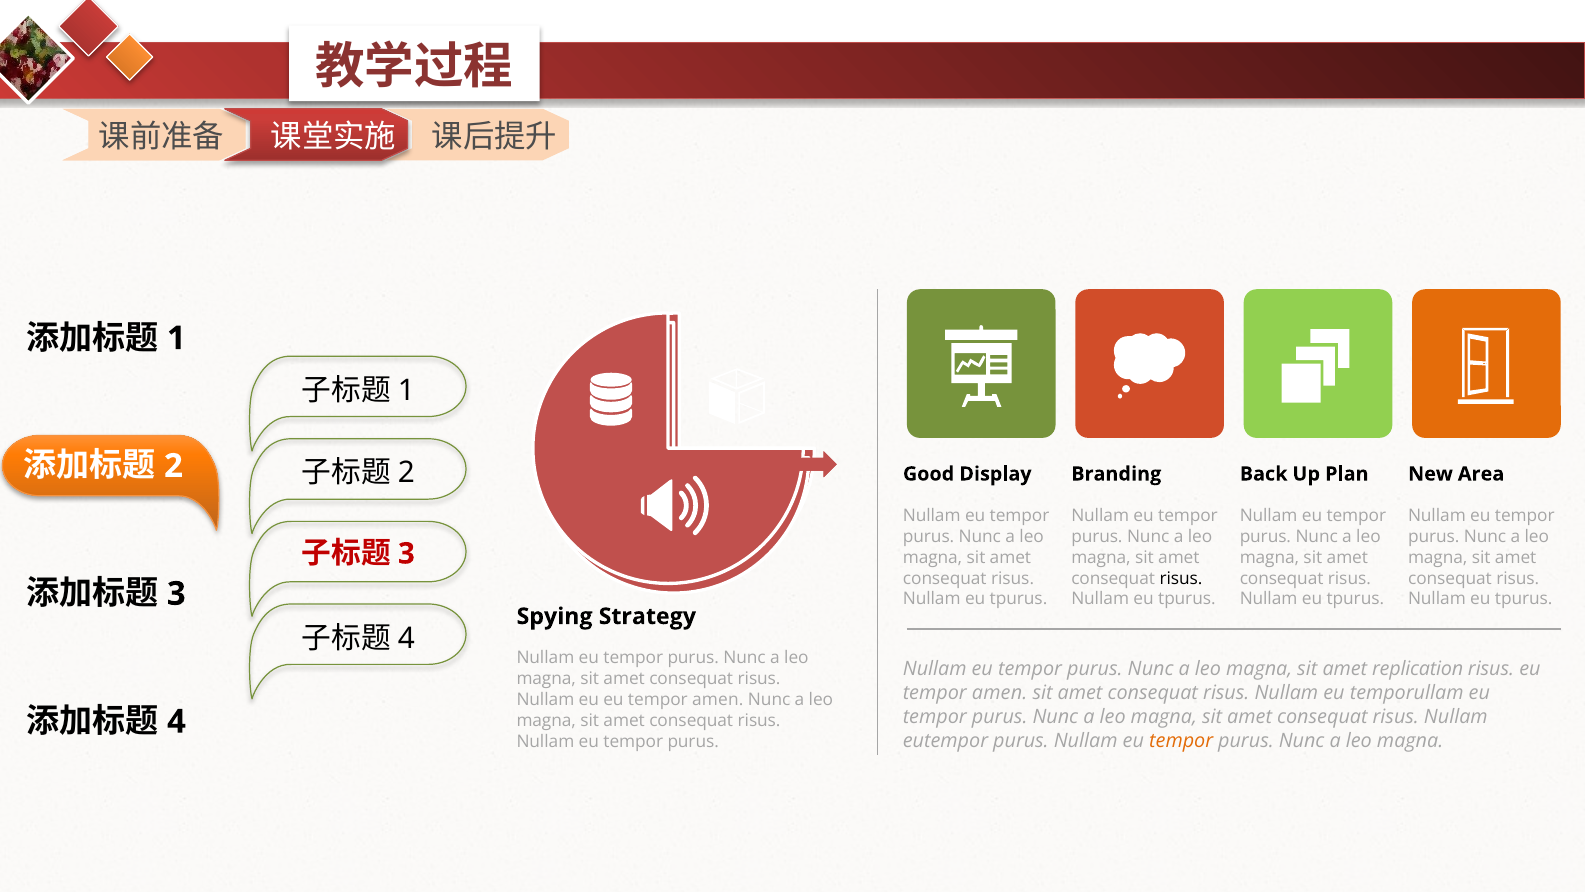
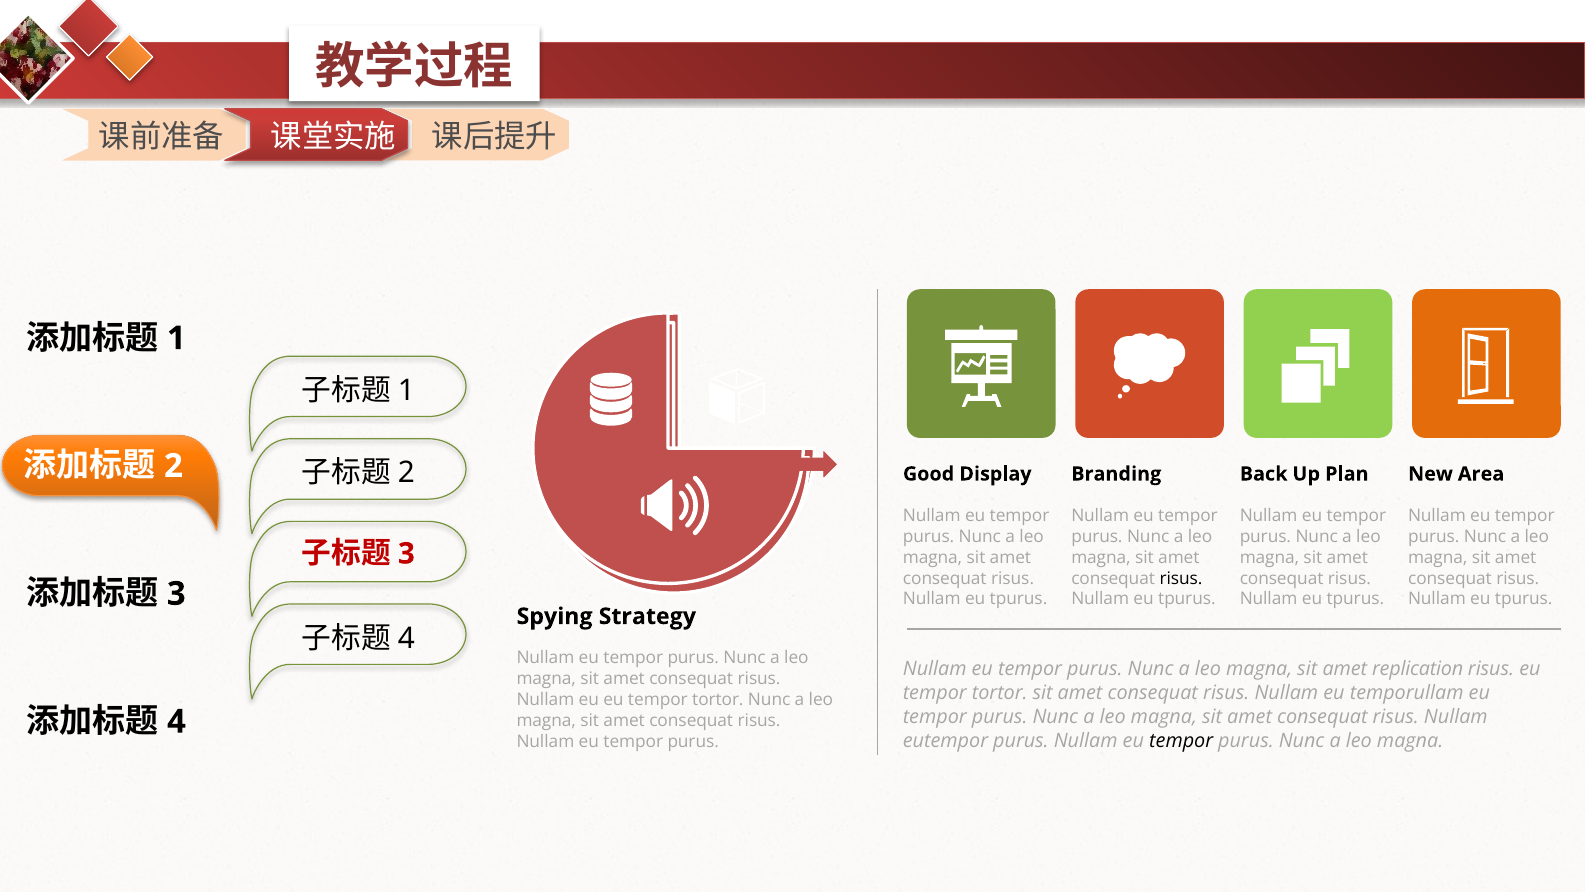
amen at (1000, 693): amen -> tortor
eu eu tempor amen: amen -> tortor
tempor at (1181, 740) colour: orange -> black
